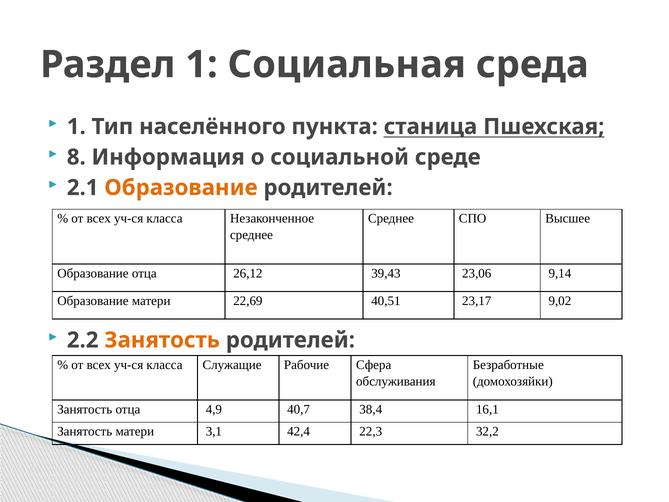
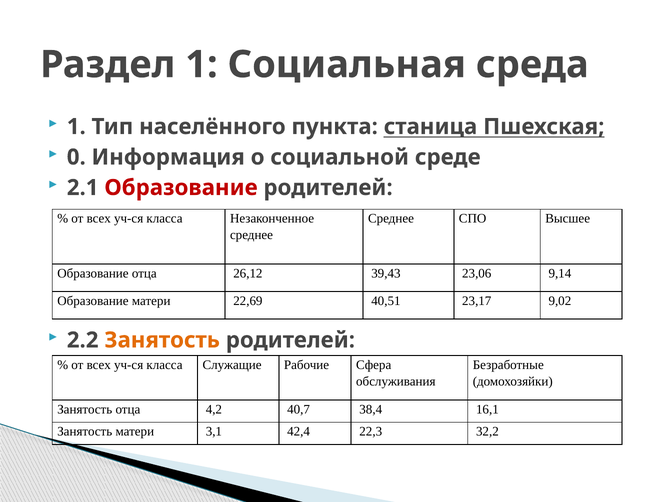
8: 8 -> 0
Образование at (181, 188) colour: orange -> red
4,9: 4,9 -> 4,2
